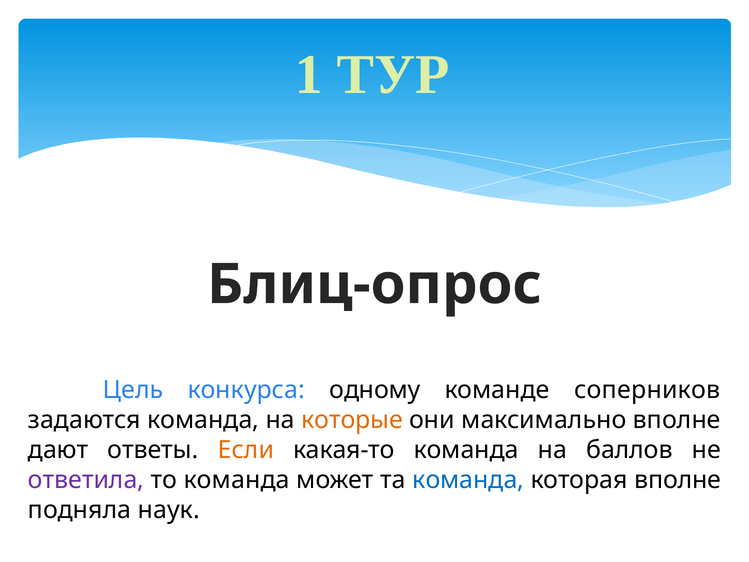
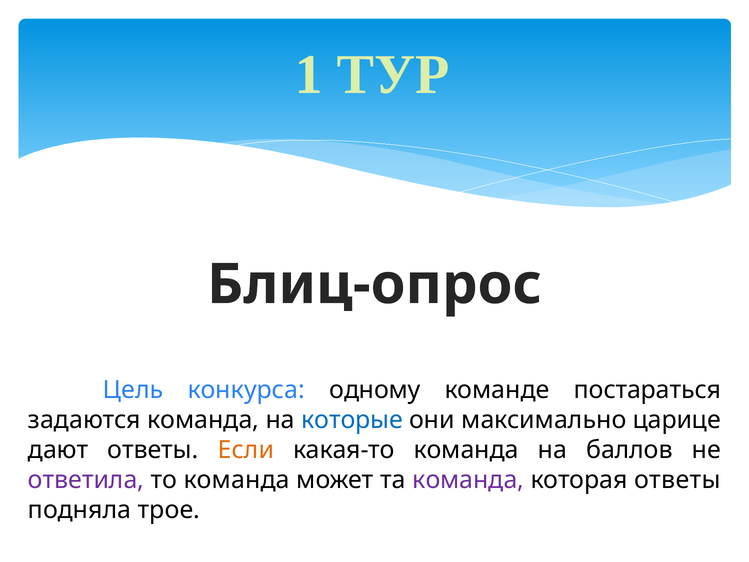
соперников: соперников -> постараться
которые colour: orange -> blue
максимально вполне: вполне -> царице
команда at (468, 480) colour: blue -> purple
которая вполне: вполне -> ответы
наук: наук -> трое
